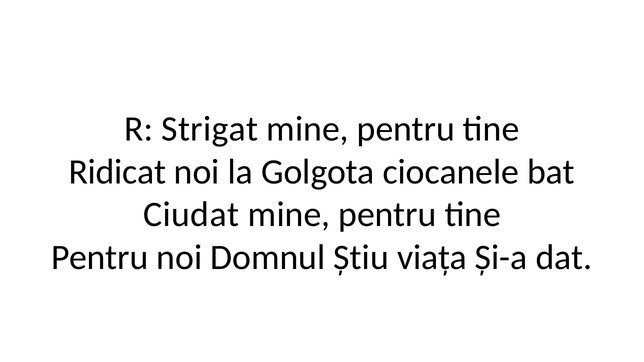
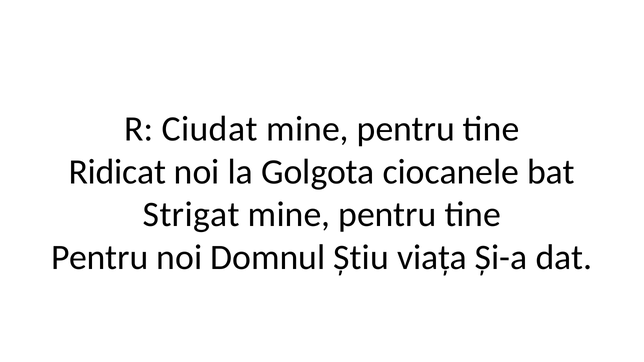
Strigat: Strigat -> Ciudat
Ciudat: Ciudat -> Strigat
